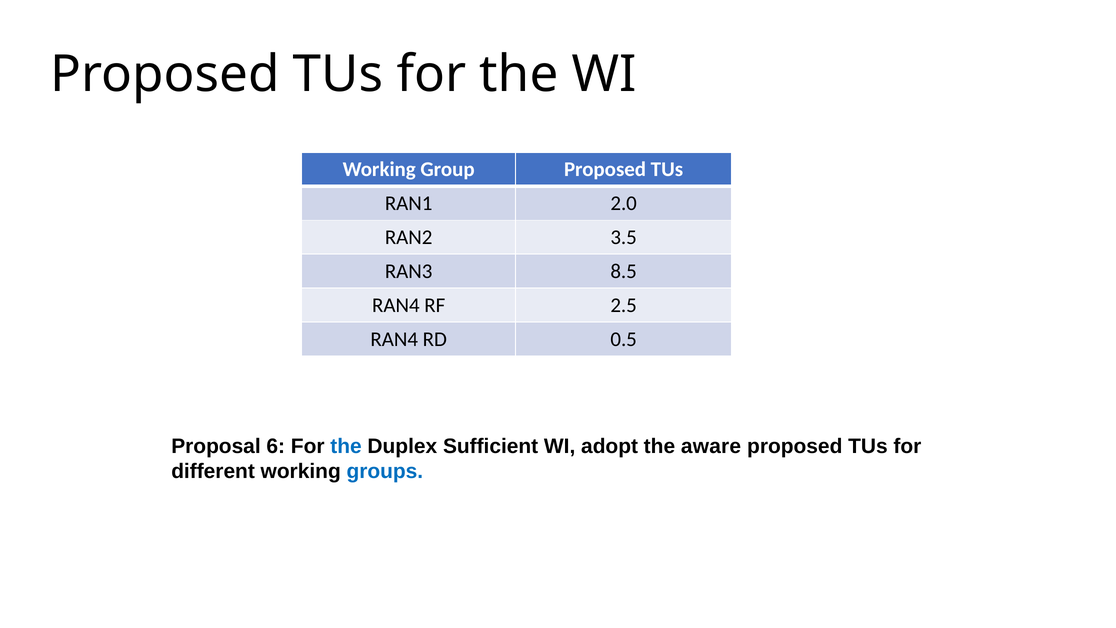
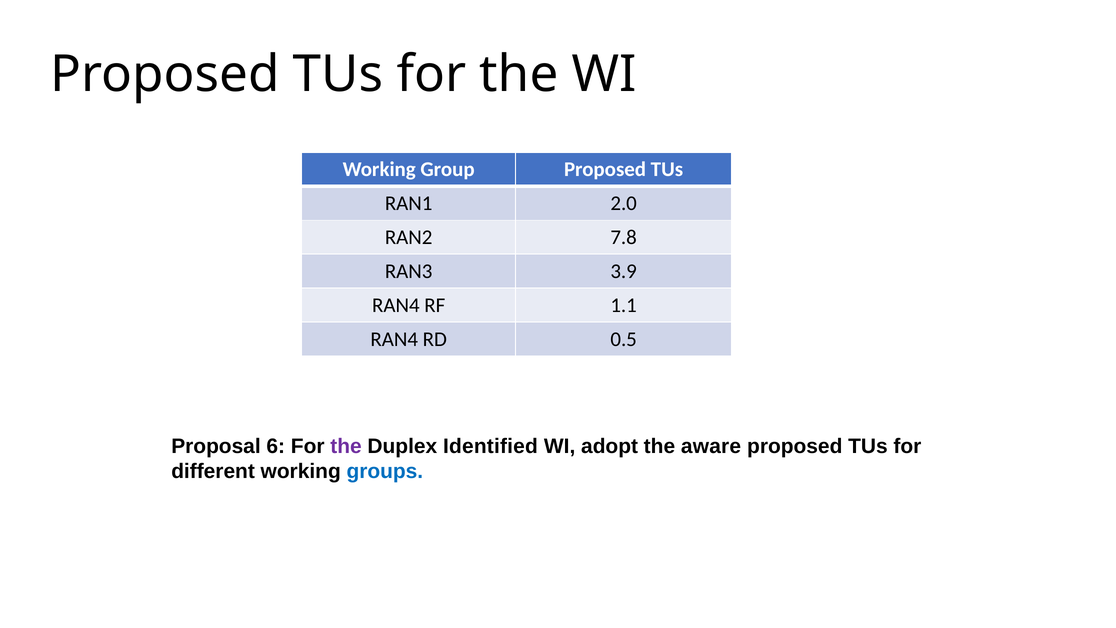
3.5: 3.5 -> 7.8
8.5: 8.5 -> 3.9
2.5: 2.5 -> 1.1
the at (346, 446) colour: blue -> purple
Sufficient: Sufficient -> Identified
